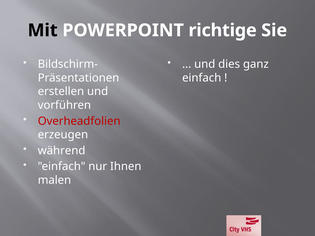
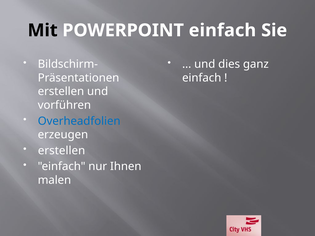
POWERPOINT richtige: richtige -> einfach
Overheadfolien colour: red -> blue
während at (62, 151): während -> erstellen
